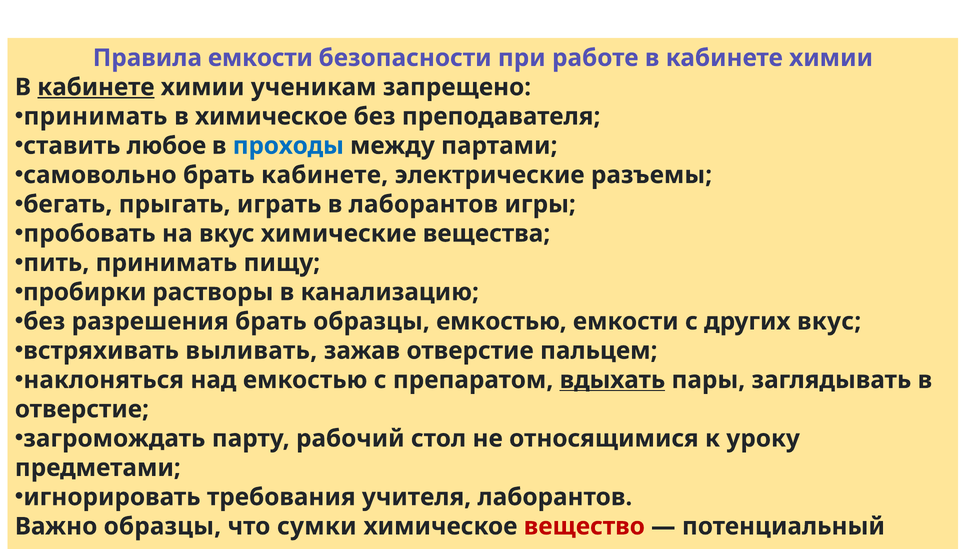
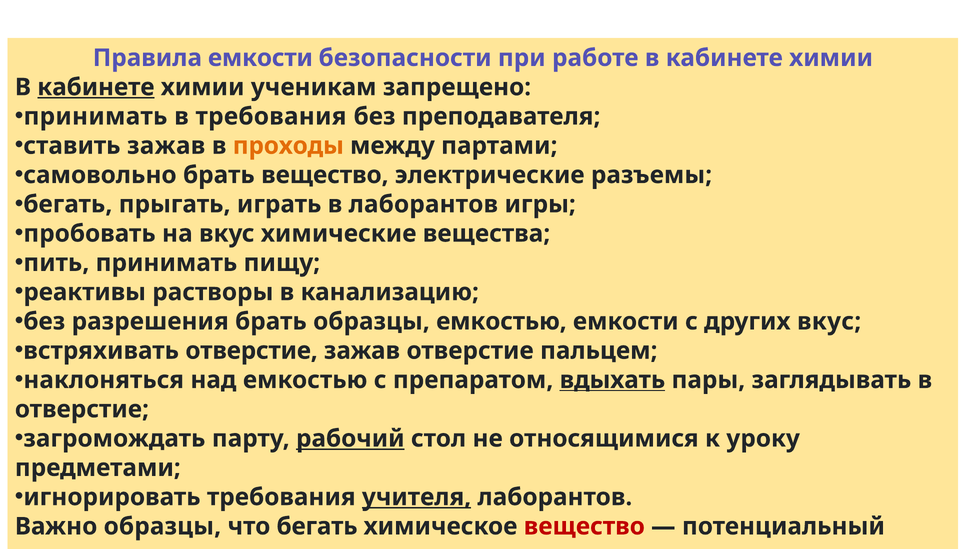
в химическое: химическое -> требования
ставить любое: любое -> зажав
проходы colour: blue -> orange
брать кабинете: кабинете -> вещество
пробирки: пробирки -> реактивы
встряхивать выливать: выливать -> отверстие
рабочий underline: none -> present
учителя underline: none -> present
что сумки: сумки -> бегать
